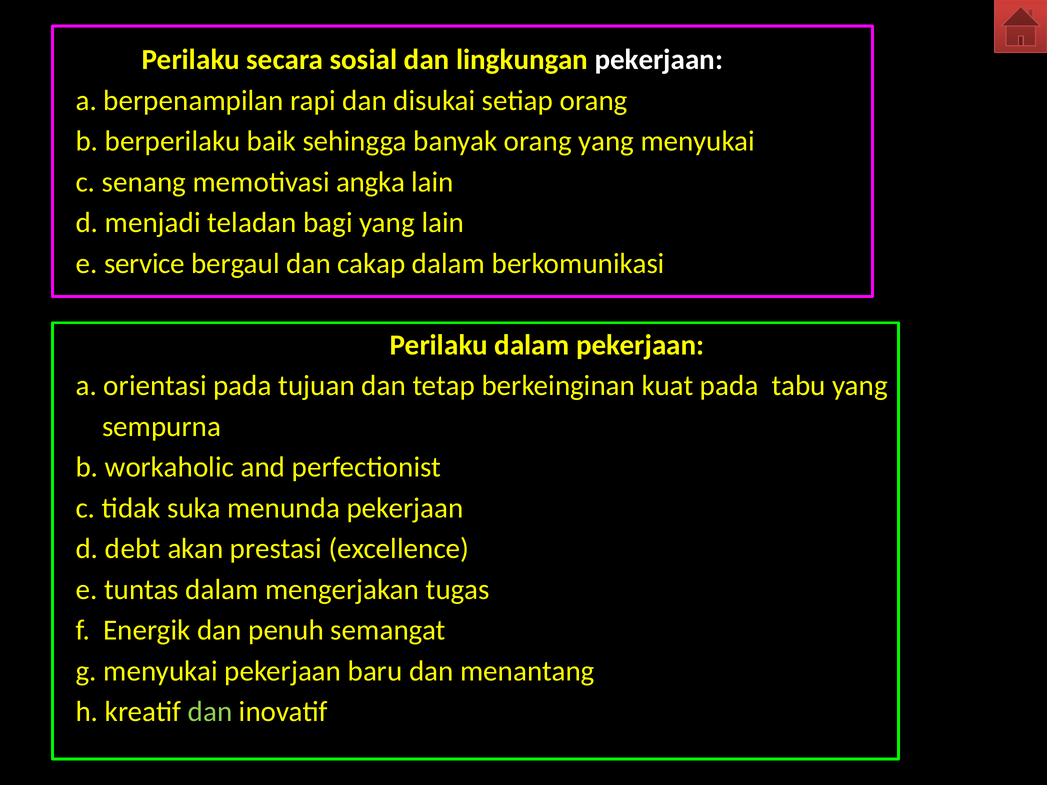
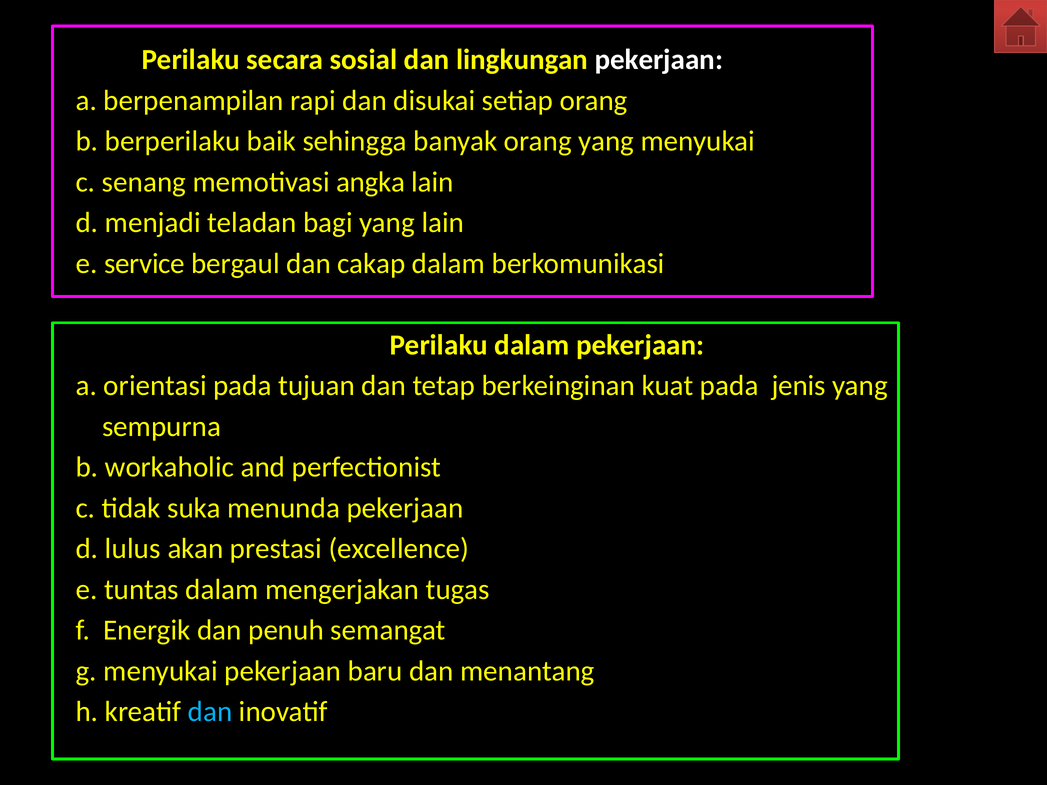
tabu: tabu -> jenis
debt: debt -> lulus
dan at (210, 712) colour: light green -> light blue
